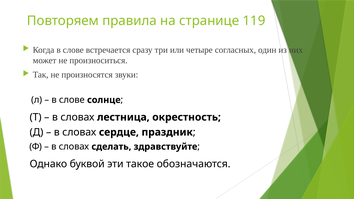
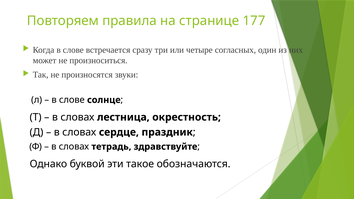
119: 119 -> 177
сделать: сделать -> тетрадь
